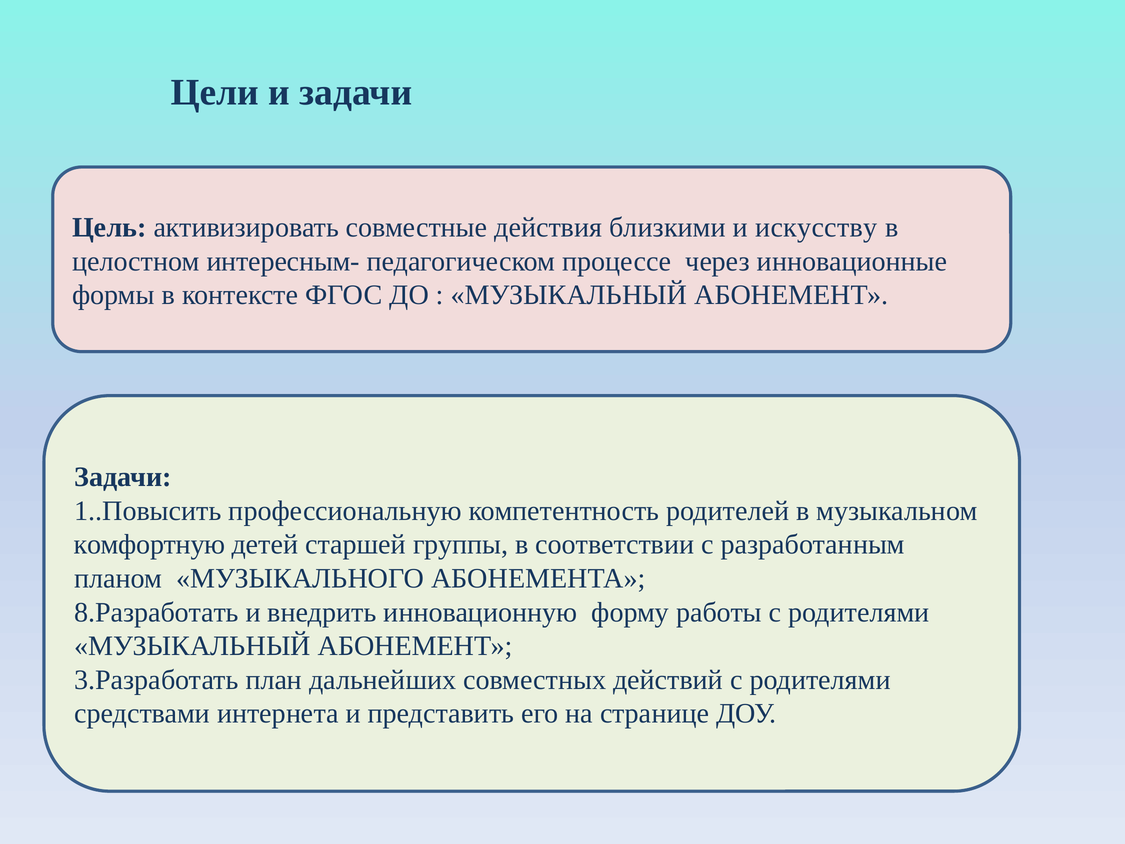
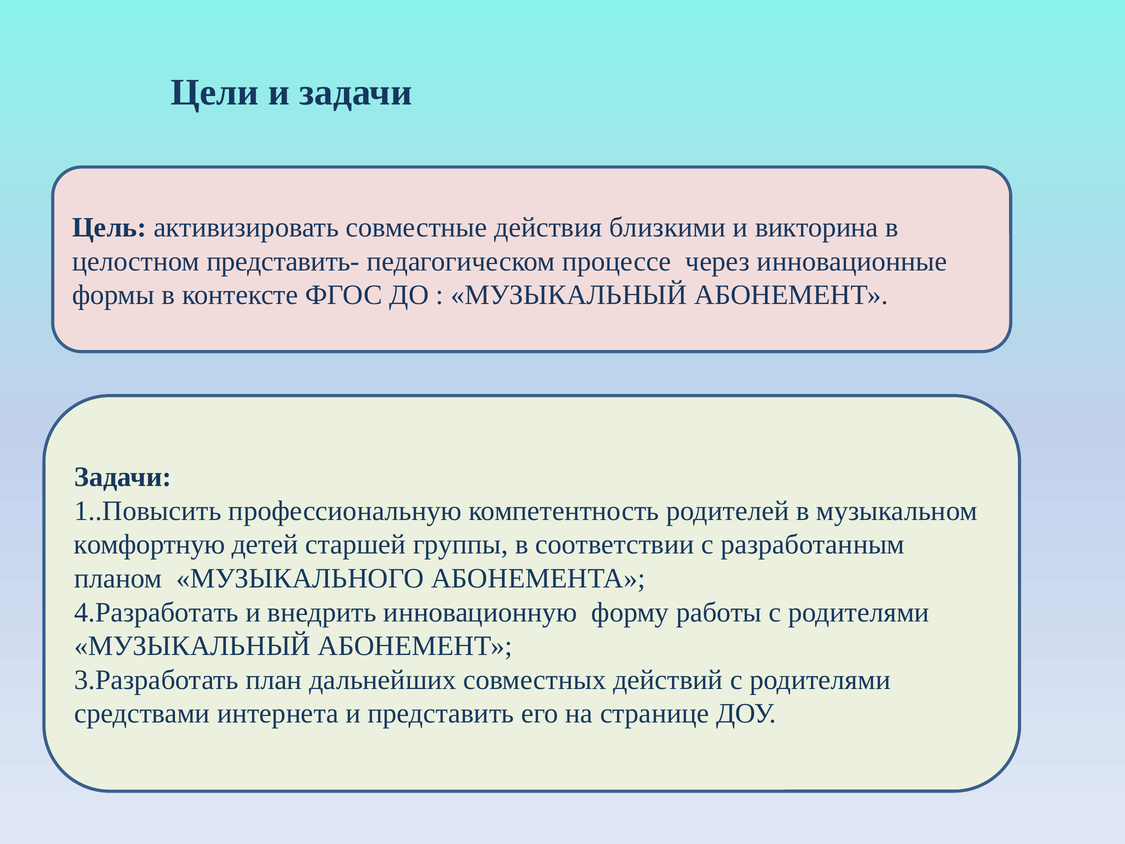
искусству: искусству -> викторина
интересным-: интересным- -> представить-
8.Разработать: 8.Разработать -> 4.Разработать
